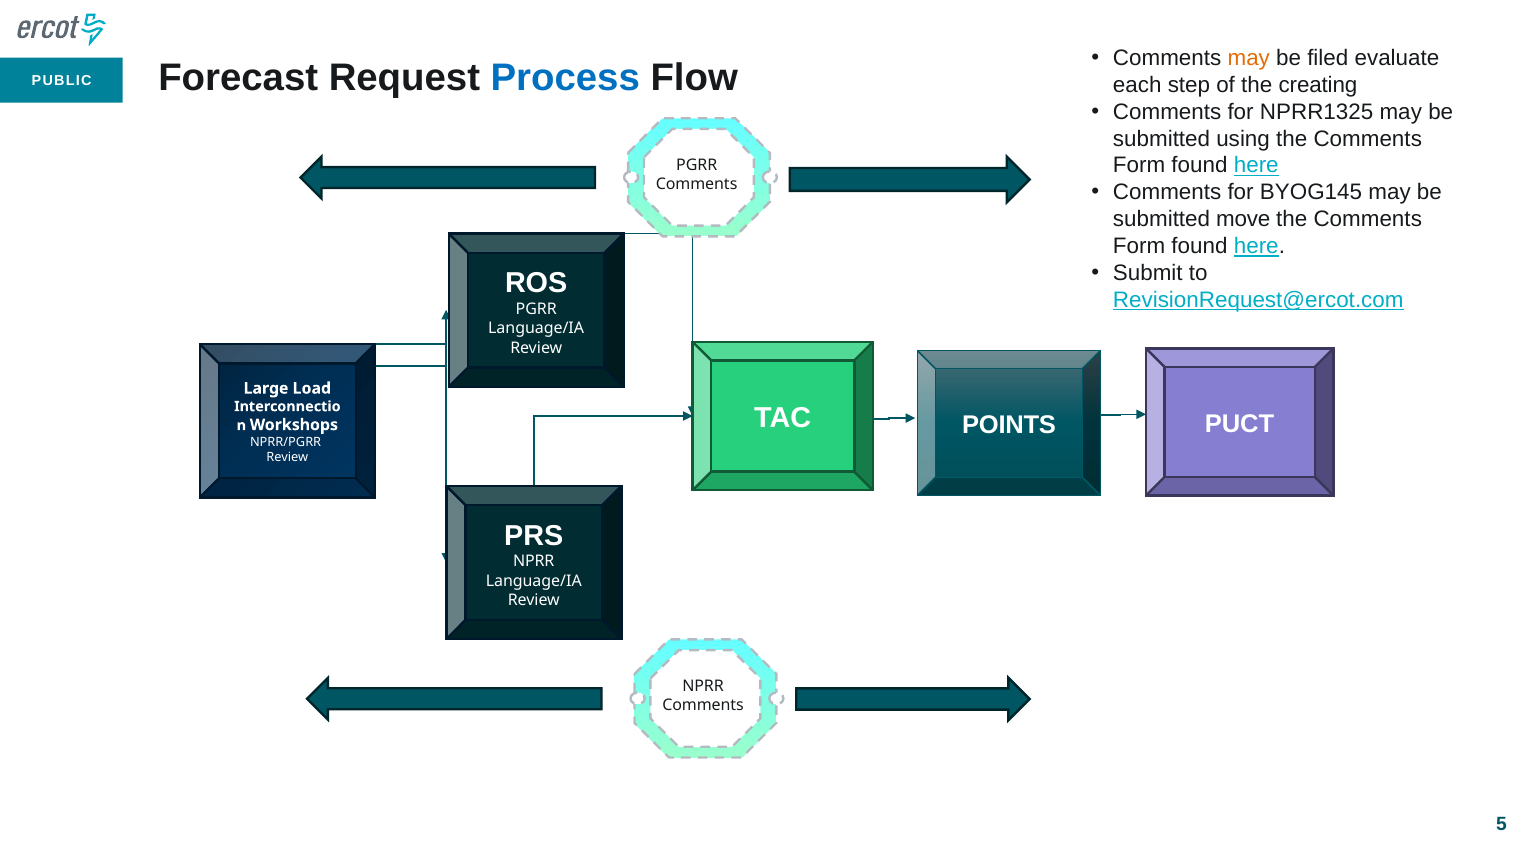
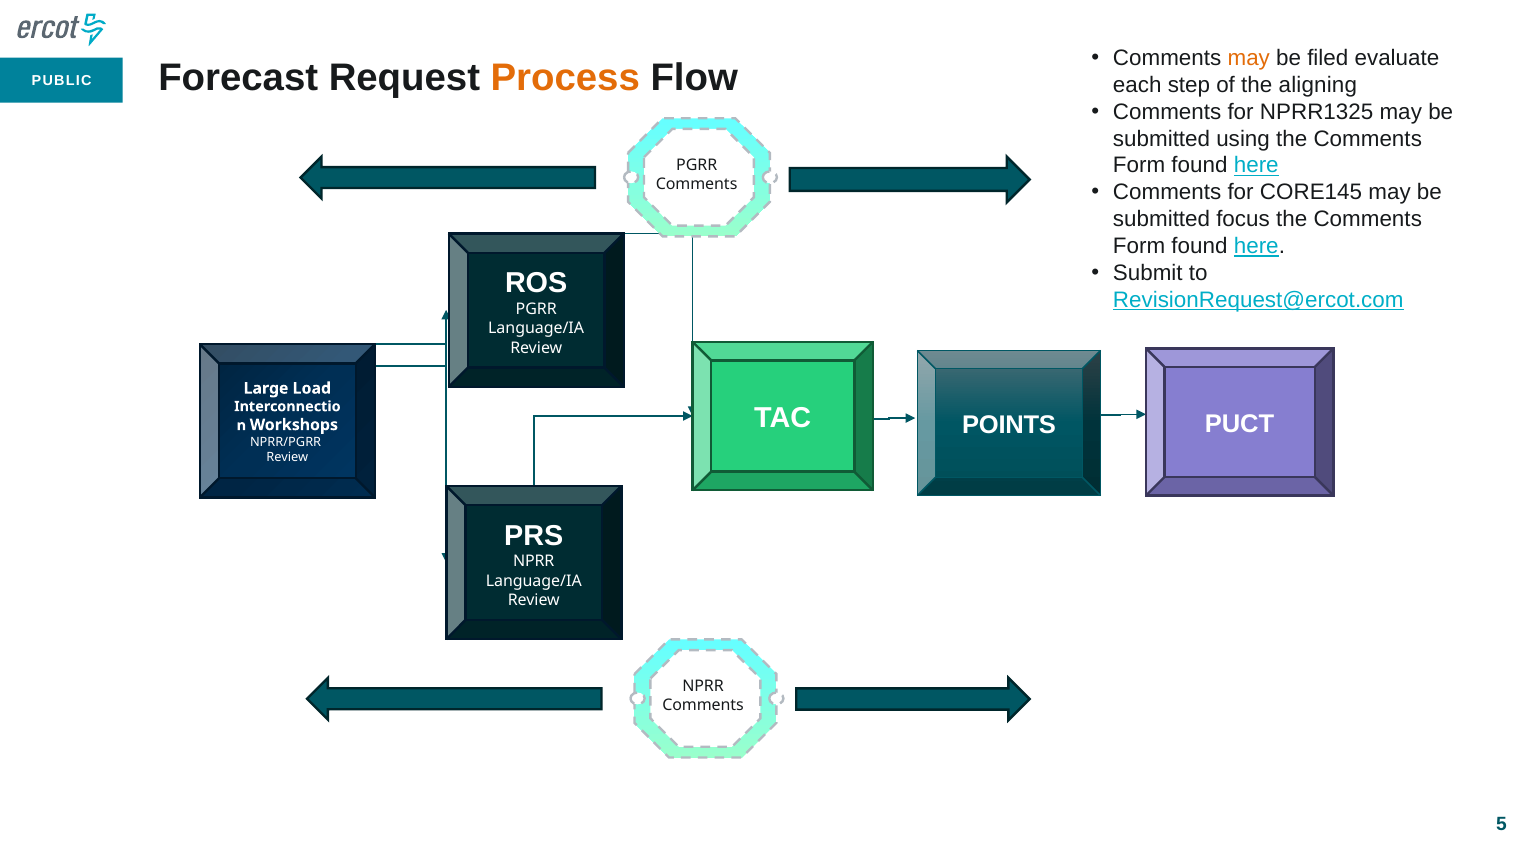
Process colour: blue -> orange
creating: creating -> aligning
BYOG145: BYOG145 -> CORE145
move: move -> focus
